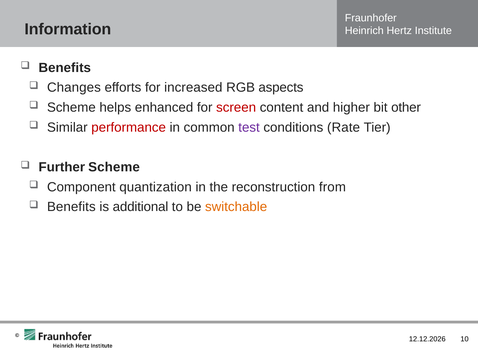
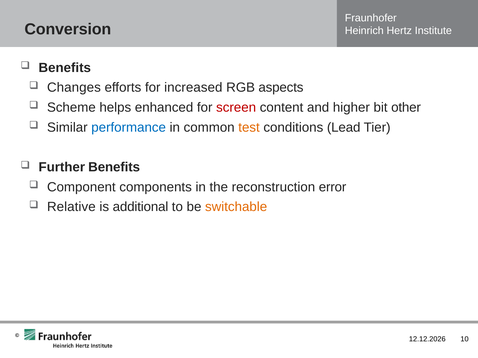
Information: Information -> Conversion
performance colour: red -> blue
test colour: purple -> orange
Rate: Rate -> Lead
Further Scheme: Scheme -> Benefits
quantization: quantization -> components
from: from -> error
Benefits at (71, 207): Benefits -> Relative
